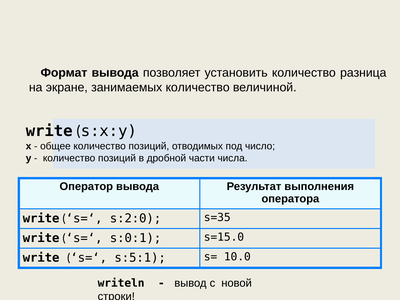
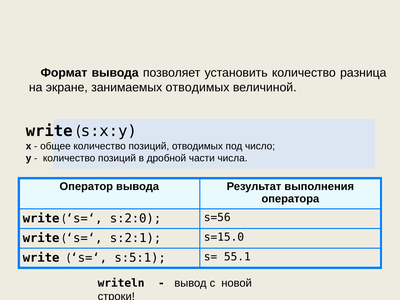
занимаемых количество: количество -> отводимых
s=35: s=35 -> s=56
s:0:1: s:0:1 -> s:2:1
10.0: 10.0 -> 55.1
